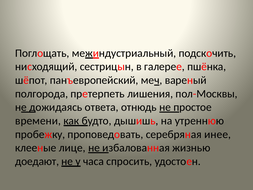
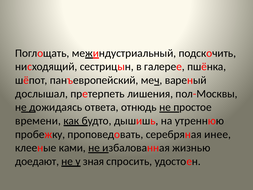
полгорода: полгорода -> дослышал
лице: лице -> ками
часа: часа -> зная
